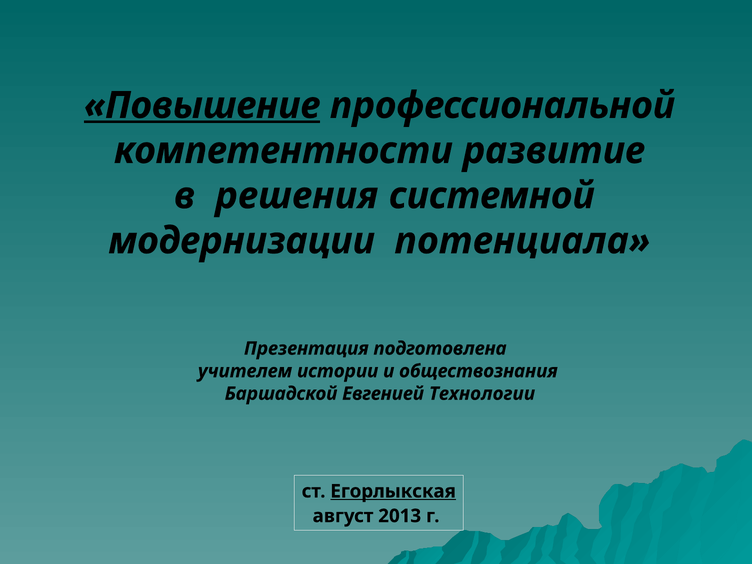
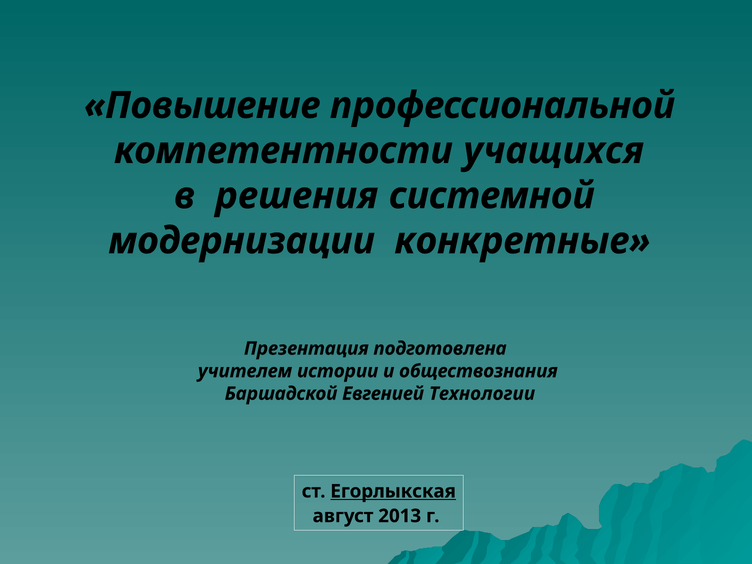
Повышение underline: present -> none
развитие: развитие -> учащихся
потенциала: потенциала -> конкретные
